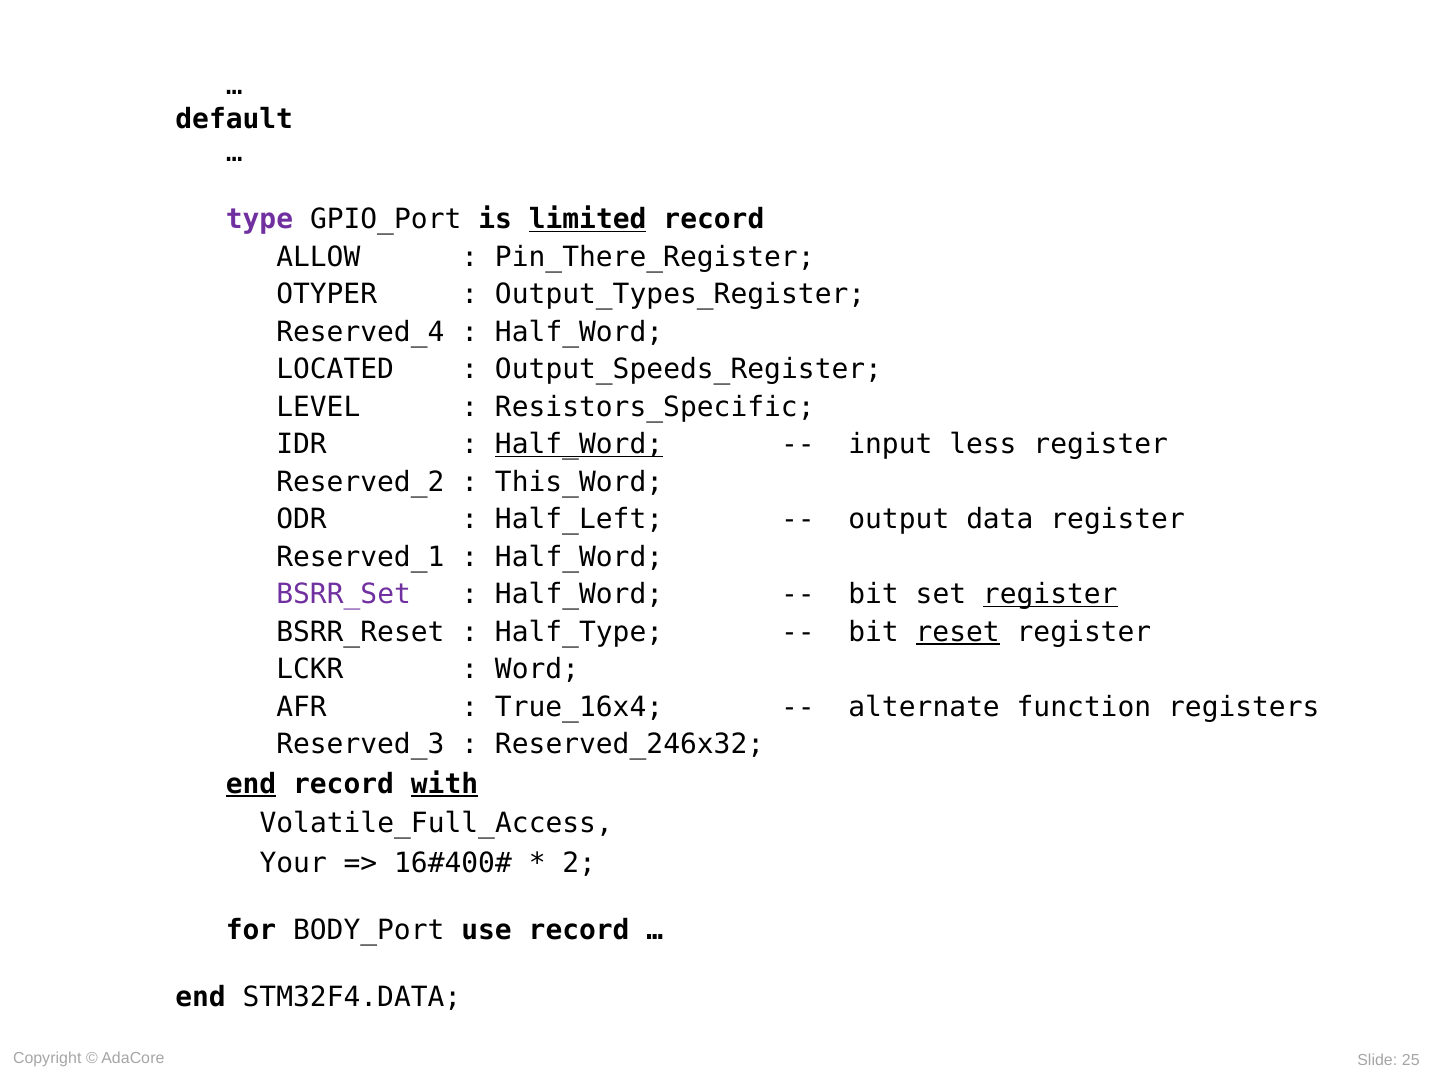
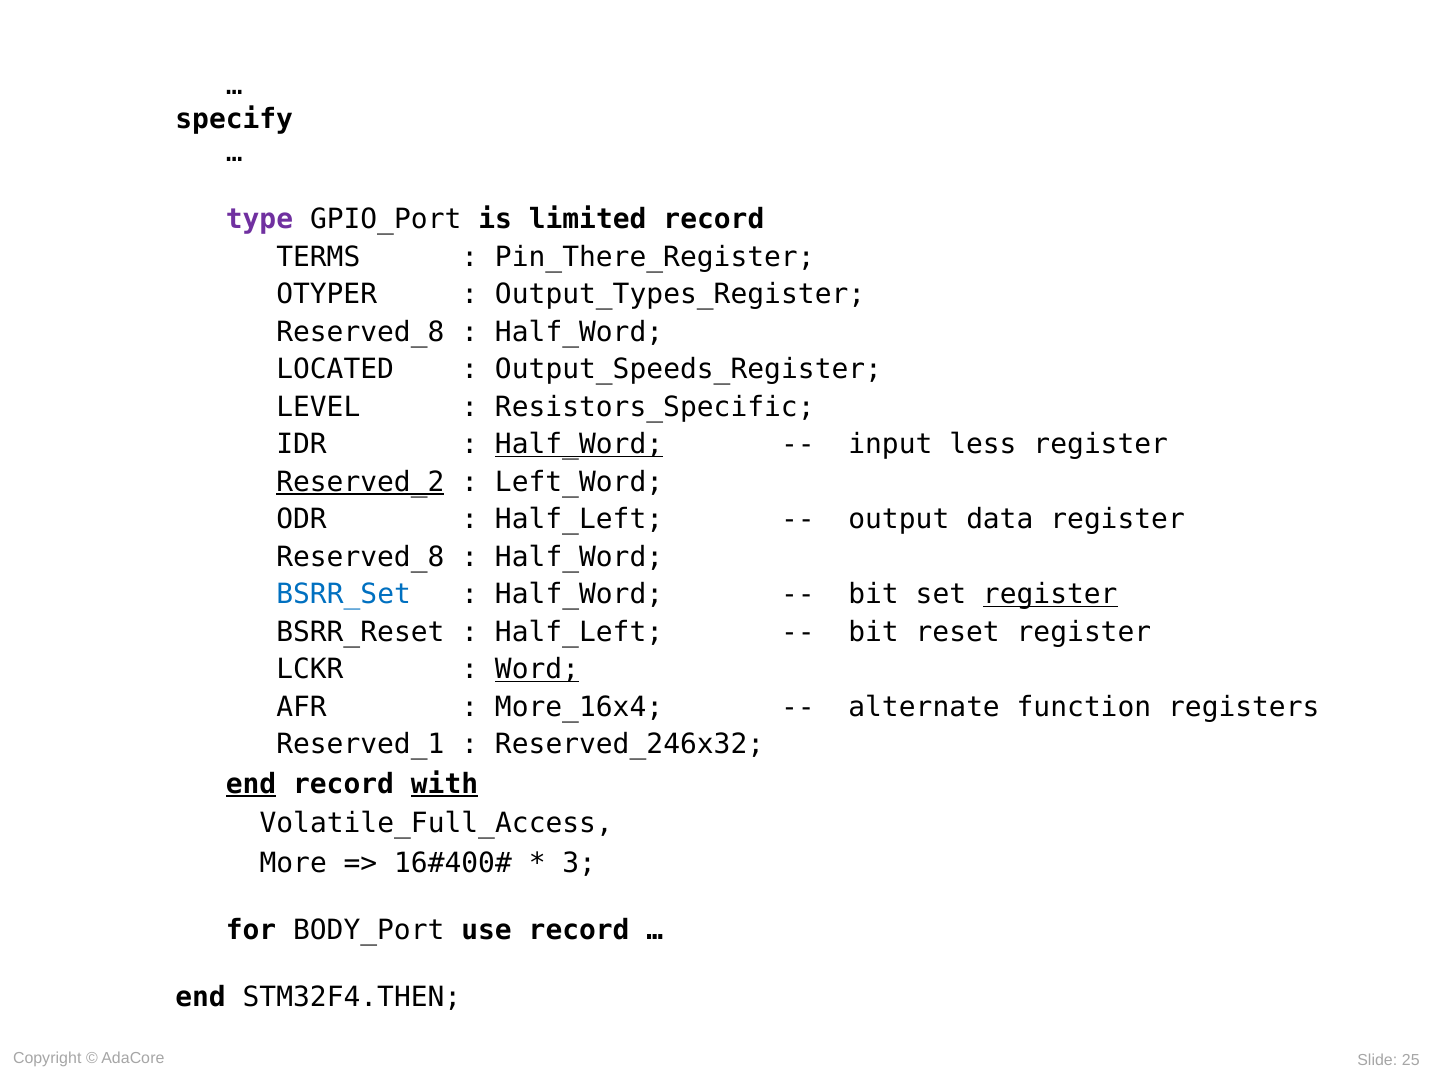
default: default -> specify
limited underline: present -> none
ALLOW: ALLOW -> TERMS
Reserved_4 at (360, 332): Reserved_4 -> Reserved_8
Reserved_2 underline: none -> present
This_Word: This_Word -> Left_Word
Reserved_1 at (360, 557): Reserved_1 -> Reserved_8
BSRR_Set colour: purple -> blue
Half_Type at (579, 632): Half_Type -> Half_Left
reset underline: present -> none
Word underline: none -> present
True_16x4: True_16x4 -> More_16x4
Reserved_3: Reserved_3 -> Reserved_1
Your: Your -> More
2: 2 -> 3
STM32F4.DATA: STM32F4.DATA -> STM32F4.THEN
